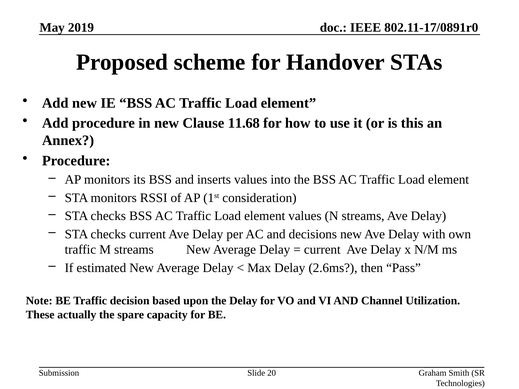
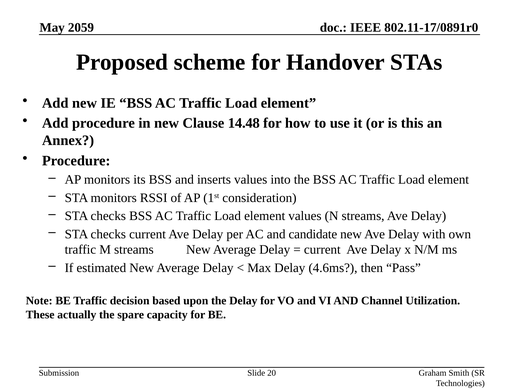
2019: 2019 -> 2059
11.68: 11.68 -> 14.48
decisions: decisions -> candidate
2.6ms: 2.6ms -> 4.6ms
